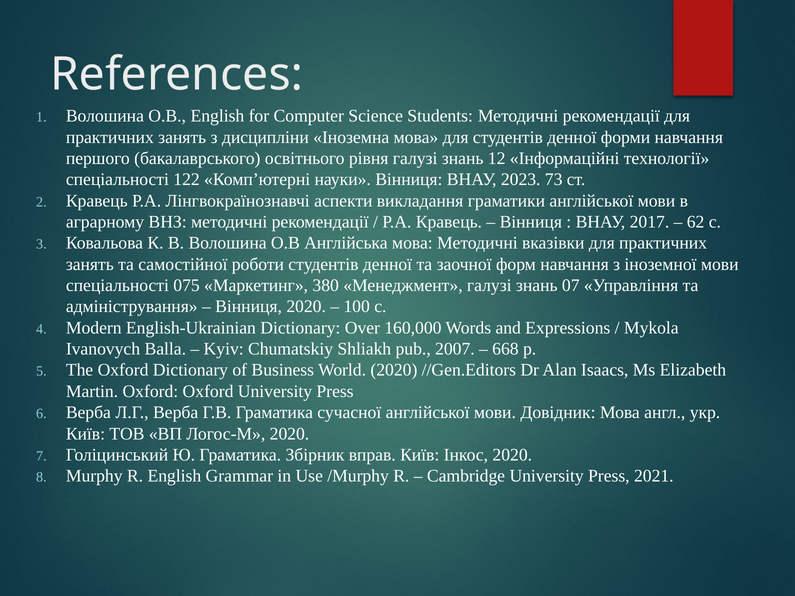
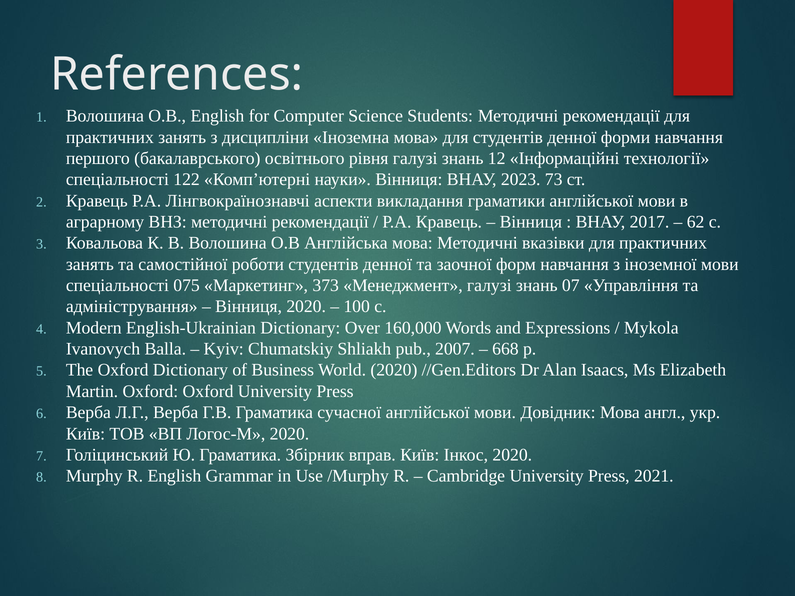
380: 380 -> 373
